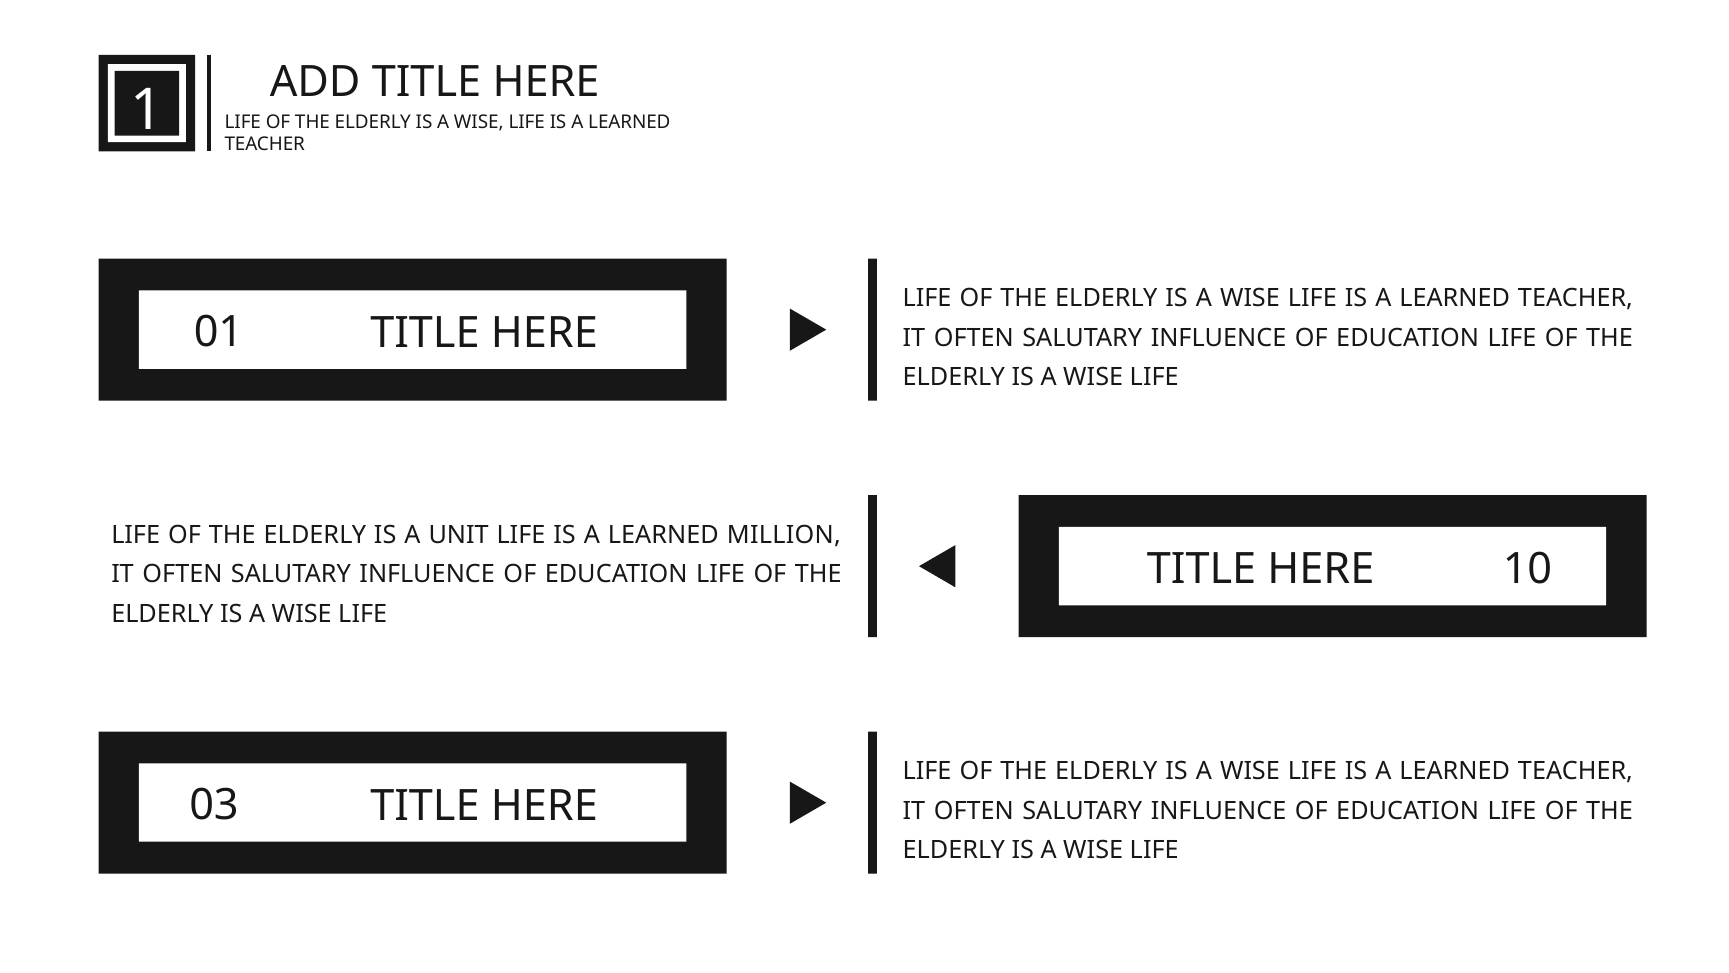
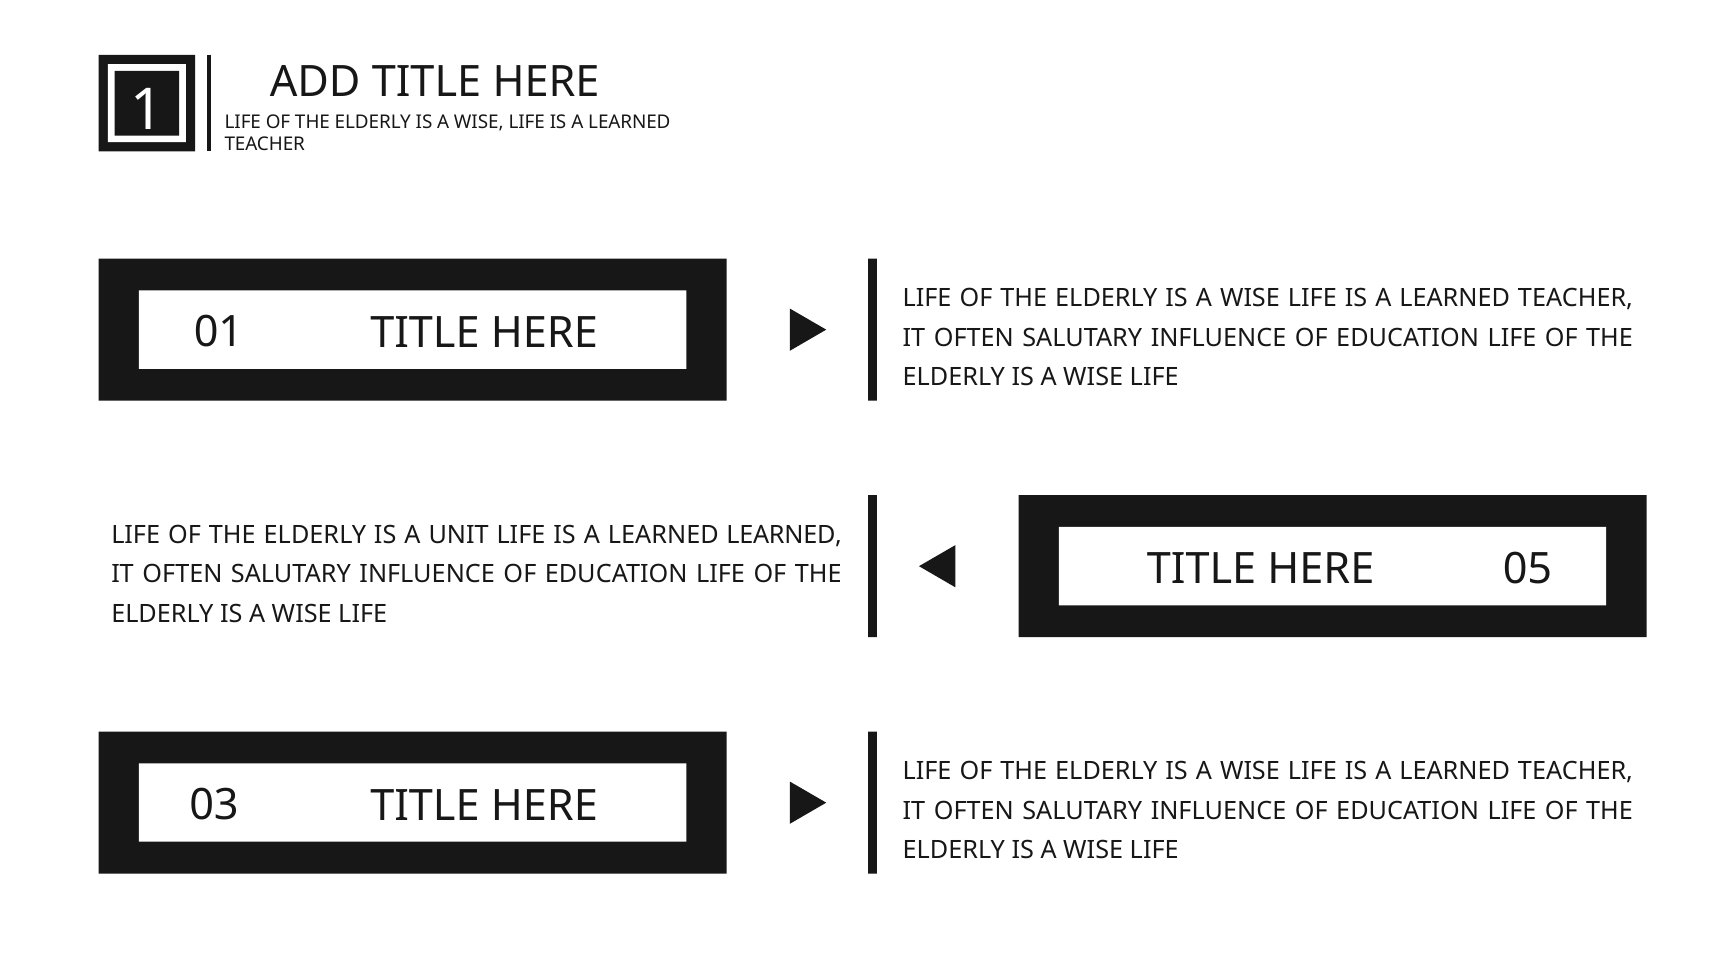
LEARNED MILLION: MILLION -> LEARNED
10: 10 -> 05
